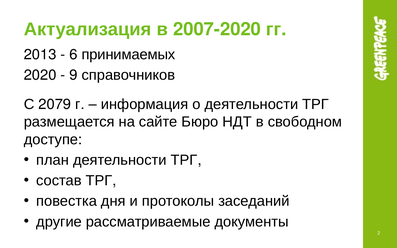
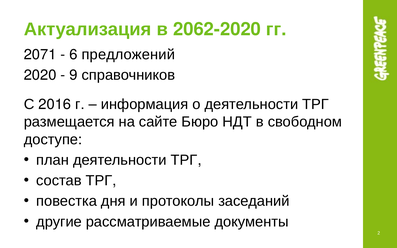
2007-2020: 2007-2020 -> 2062-2020
2013: 2013 -> 2071
принимаемых: принимаемых -> предложений
2079: 2079 -> 2016
